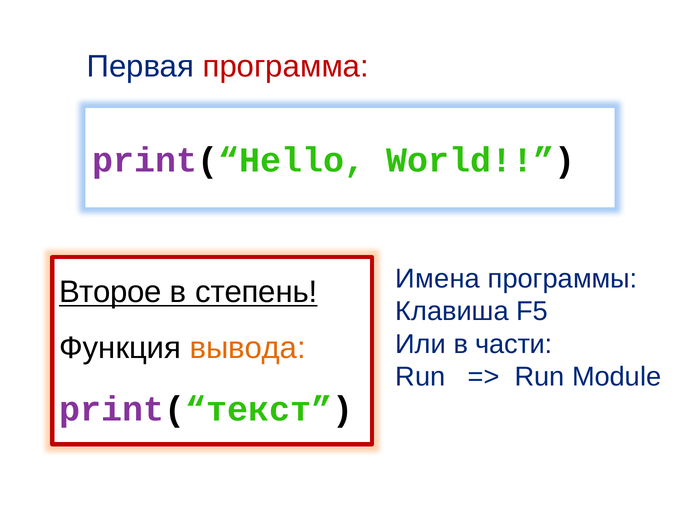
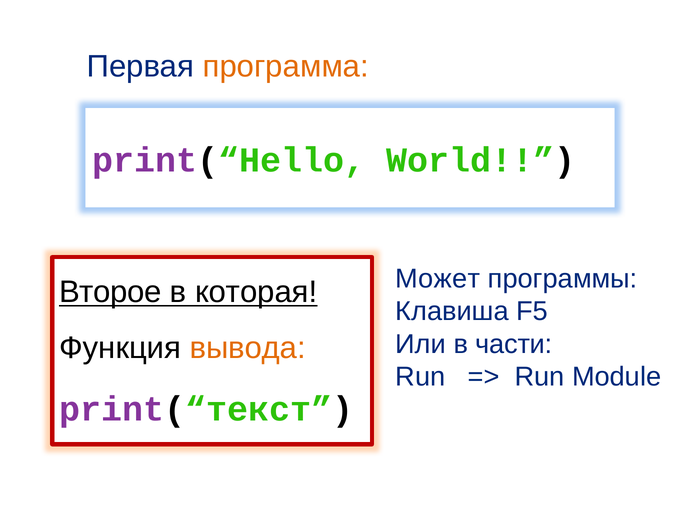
программа colour: red -> orange
Имена: Имена -> Может
степень: степень -> которая
